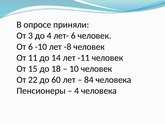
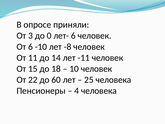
до 4: 4 -> 0
84: 84 -> 25
